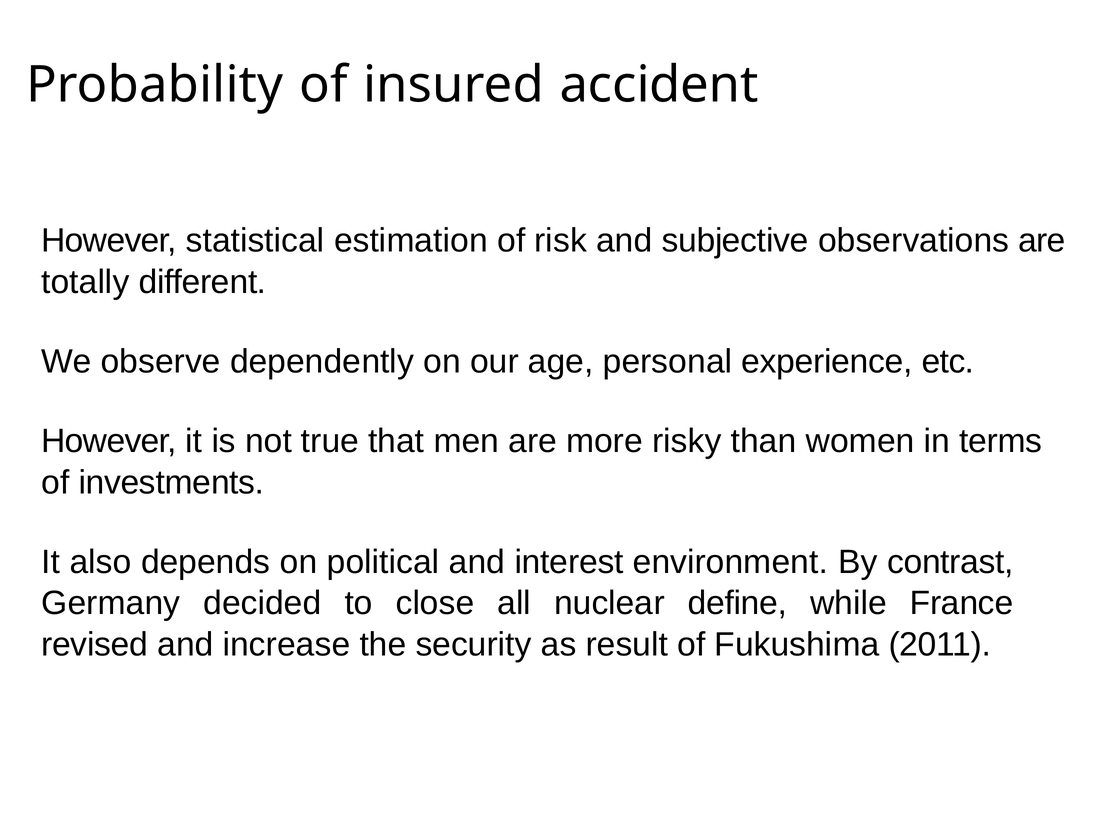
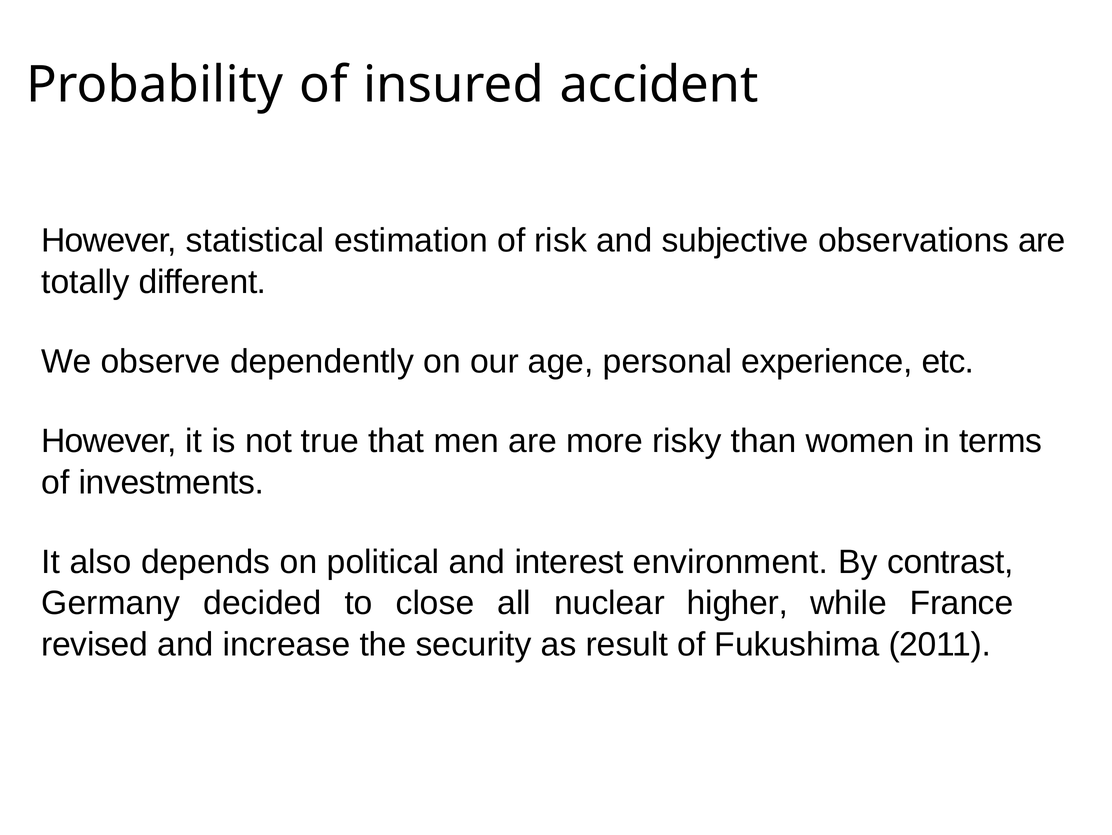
define: define -> higher
